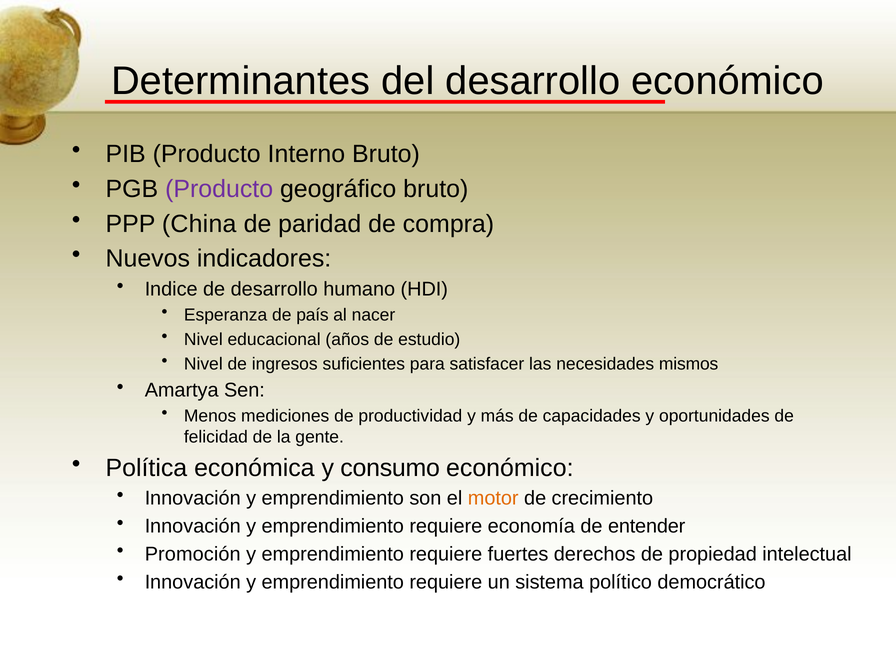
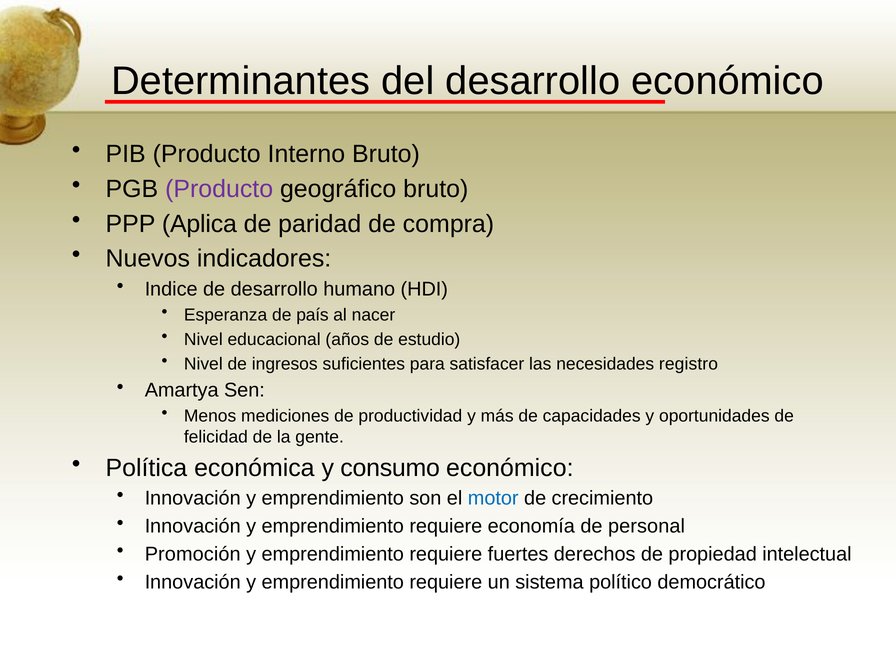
China: China -> Aplica
mismos: mismos -> registro
motor colour: orange -> blue
entender: entender -> personal
